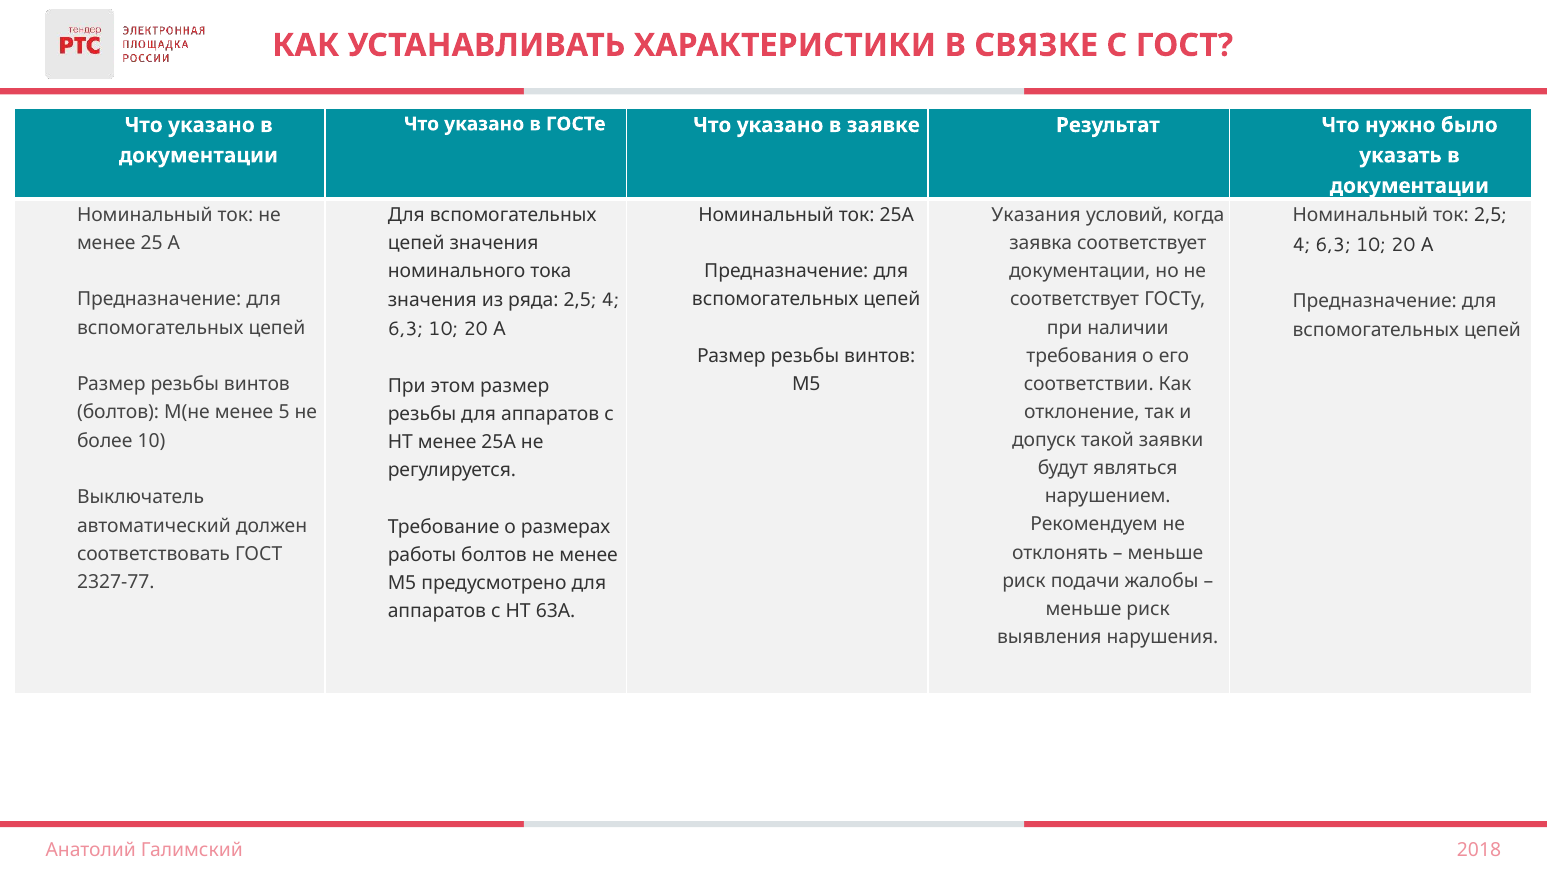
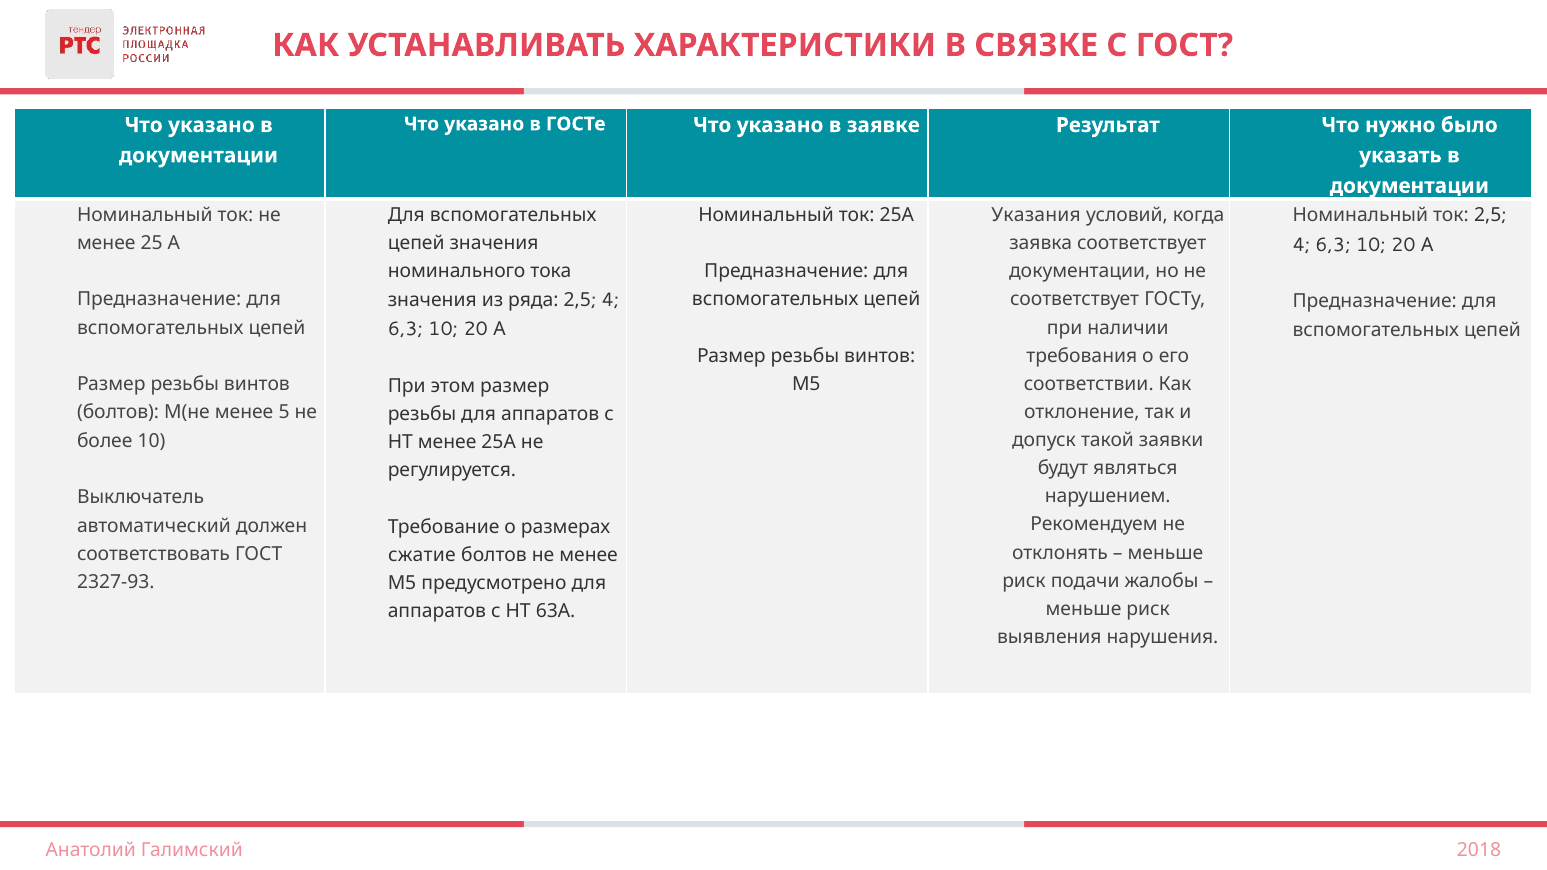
работы: работы -> сжатие
2327-77: 2327-77 -> 2327-93
